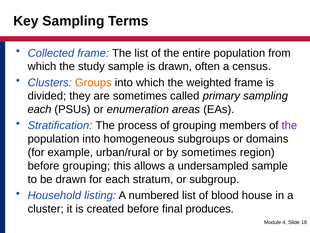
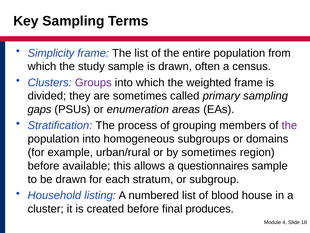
Collected: Collected -> Simplicity
Groups colour: orange -> purple
each at (40, 109): each -> gaps
before grouping: grouping -> available
undersampled: undersampled -> questionnaires
